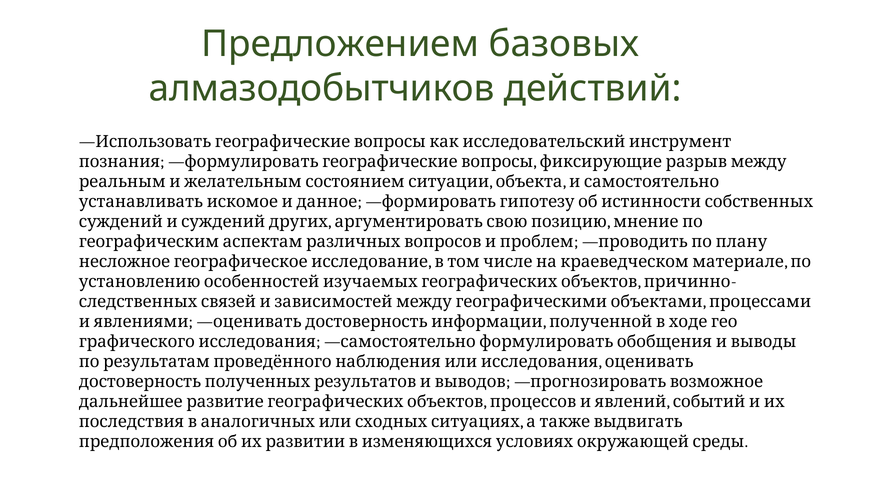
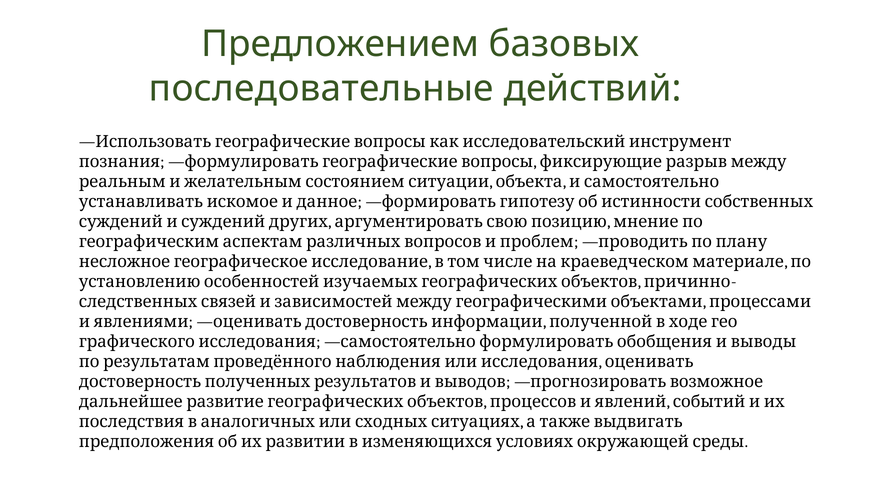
алмазодобытчиков: алмазодобытчиков -> последовательные
